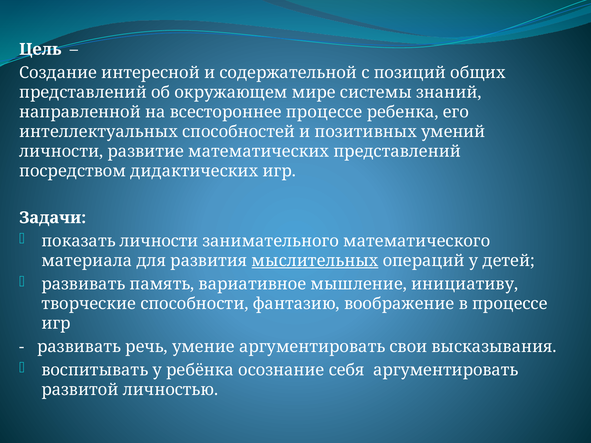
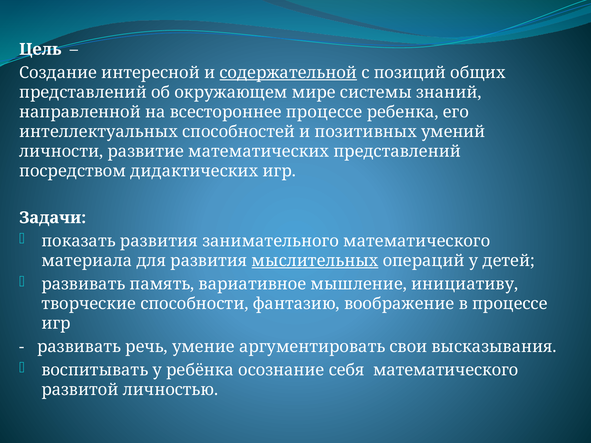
содержательной underline: none -> present
показать личности: личности -> развития
себя аргументировать: аргументировать -> математического
